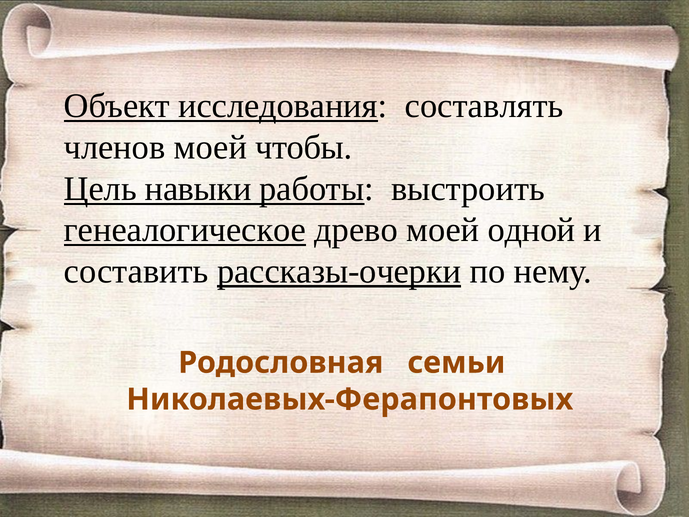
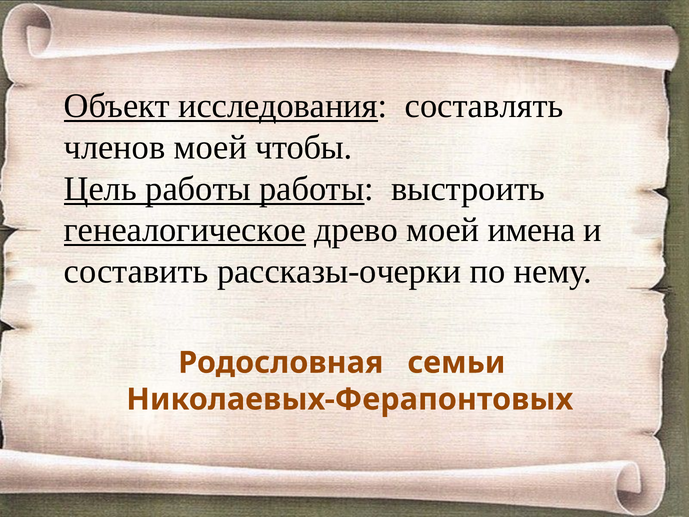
Цель навыки: навыки -> работы
одной: одной -> имена
рассказы-очерки underline: present -> none
